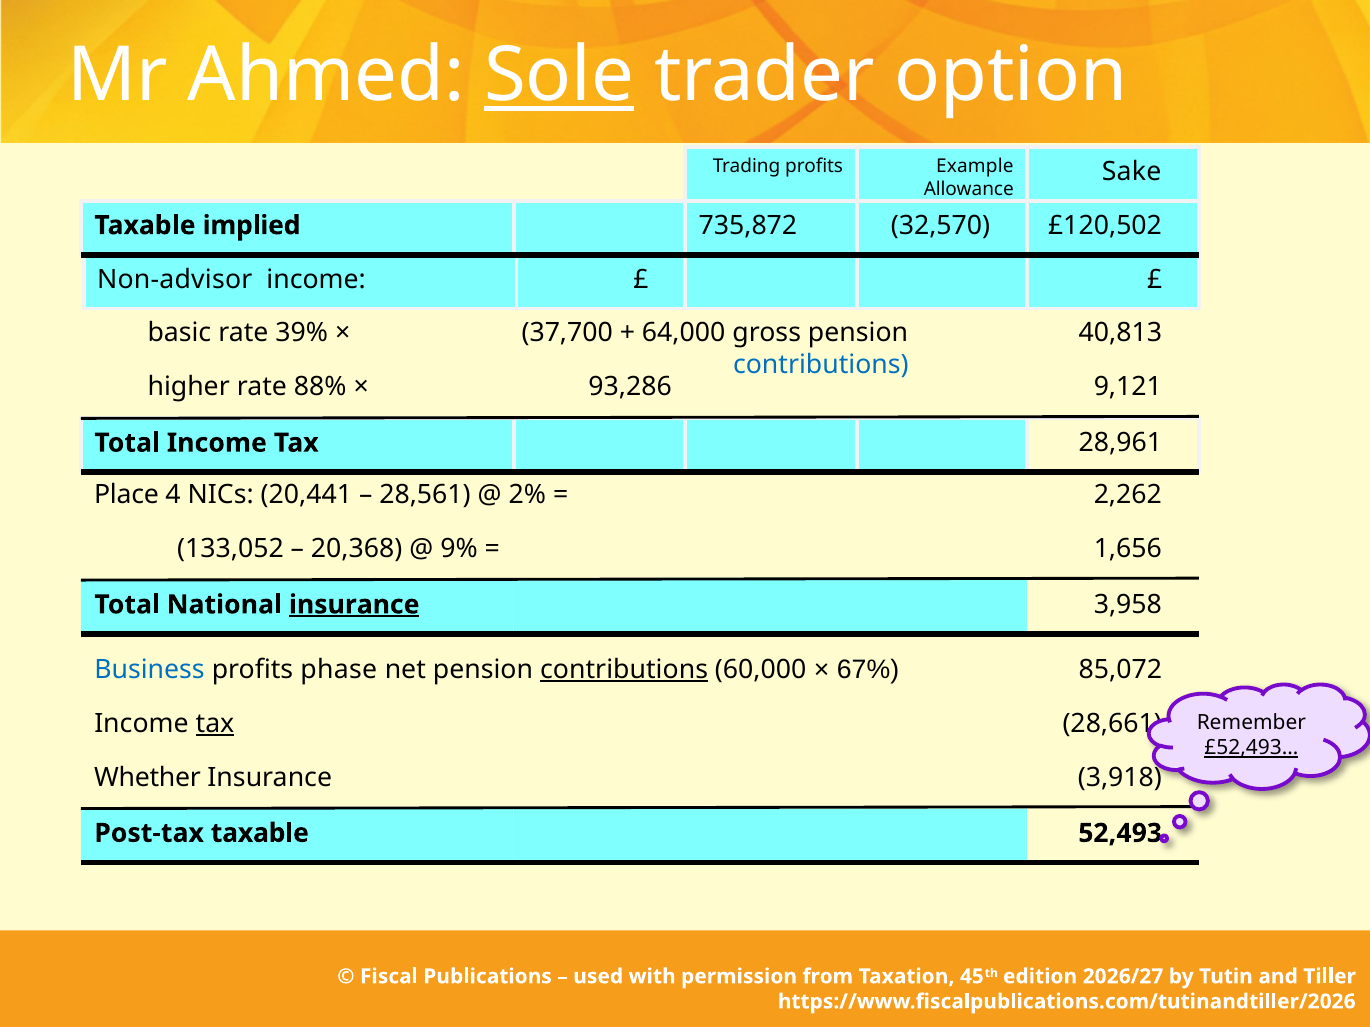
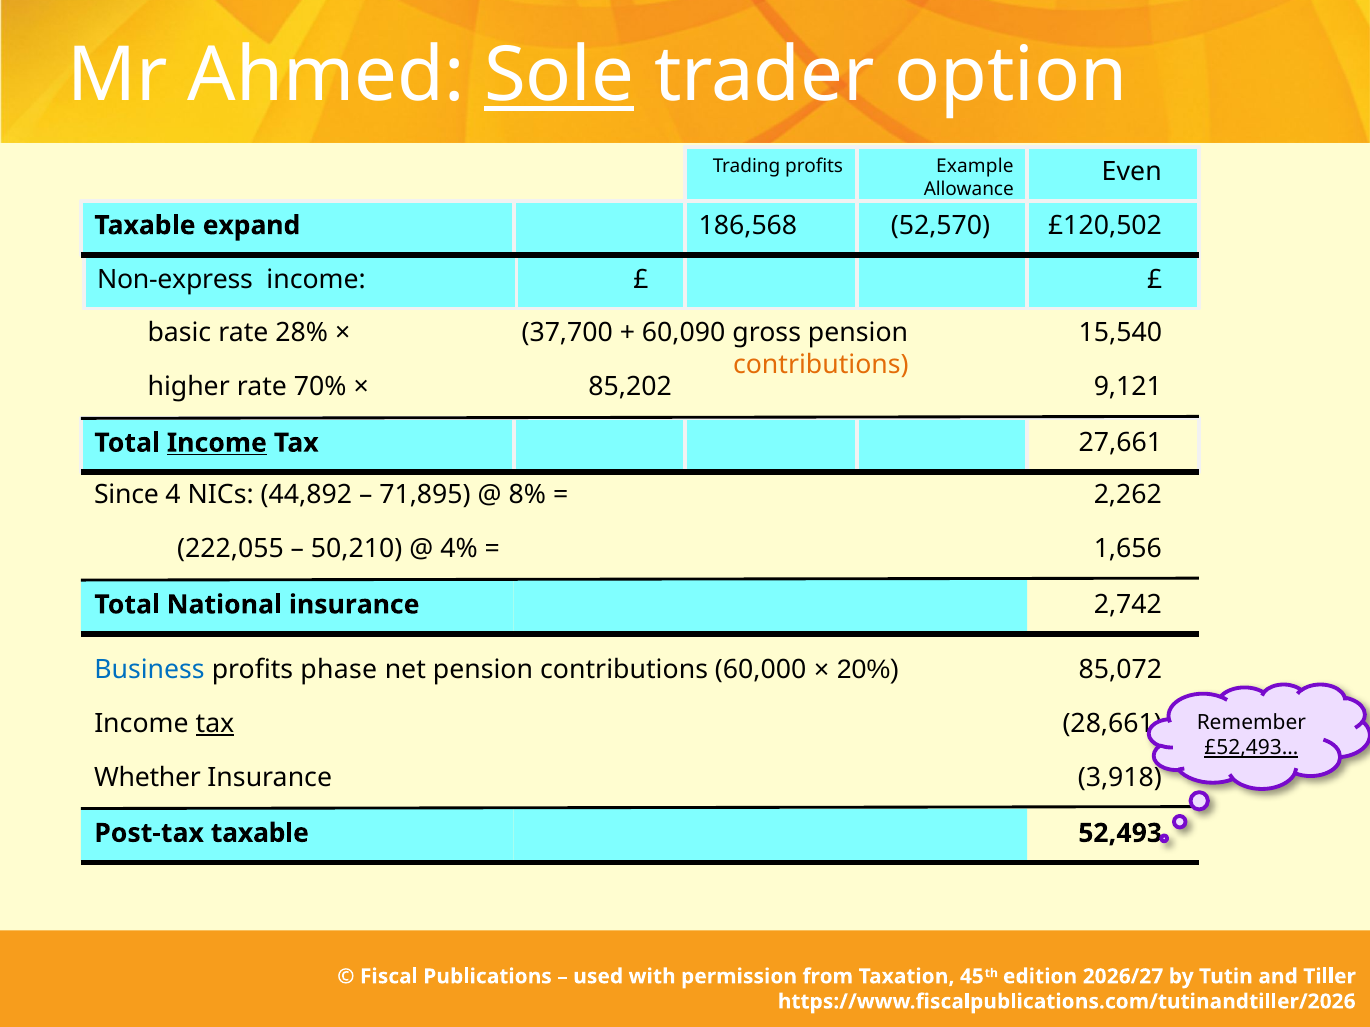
Sake: Sake -> Even
735,872: 735,872 -> 186,568
32,570: 32,570 -> 52,570
implied: implied -> expand
Non-advisor: Non-advisor -> Non-express
39%: 39% -> 28%
64,000: 64,000 -> 60,090
40,813: 40,813 -> 15,540
contributions at (821, 365) colour: blue -> orange
88%: 88% -> 70%
93,286: 93,286 -> 85,202
28,961: 28,961 -> 27,661
Income at (217, 443) underline: none -> present
Place: Place -> Since
20,441: 20,441 -> 44,892
28,561: 28,561 -> 71,895
2%: 2% -> 8%
133,052: 133,052 -> 222,055
20,368: 20,368 -> 50,210
9%: 9% -> 4%
3,958: 3,958 -> 2,742
insurance at (354, 605) underline: present -> none
contributions at (624, 670) underline: present -> none
67%: 67% -> 20%
